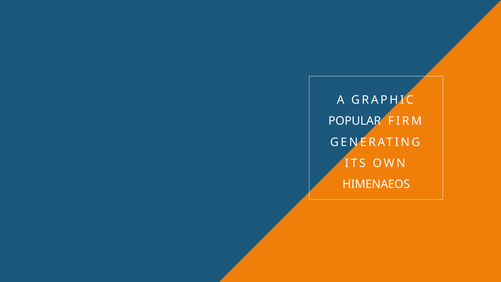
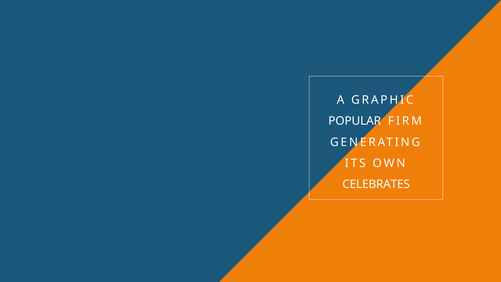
HIMENAEOS: HIMENAEOS -> CELEBRATES
